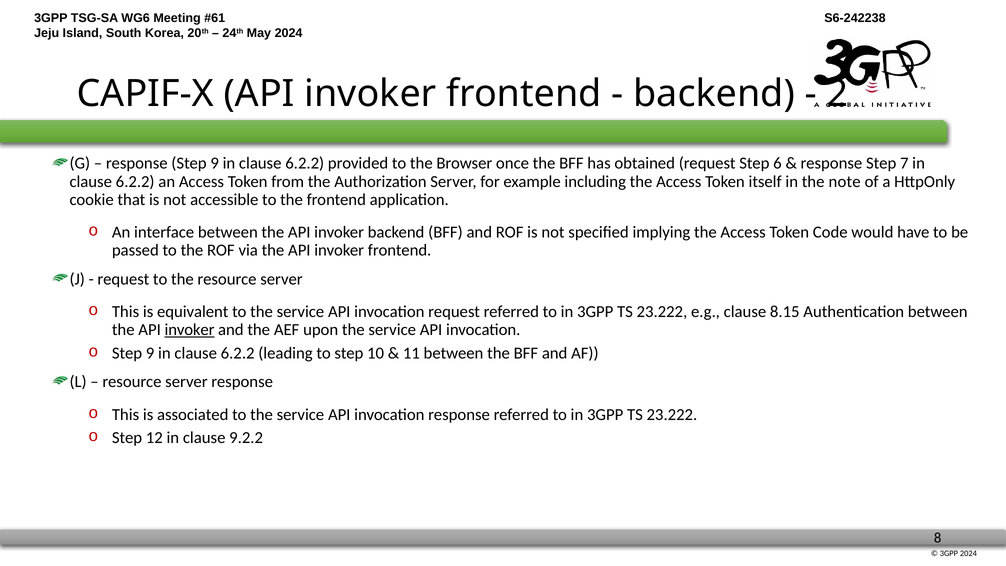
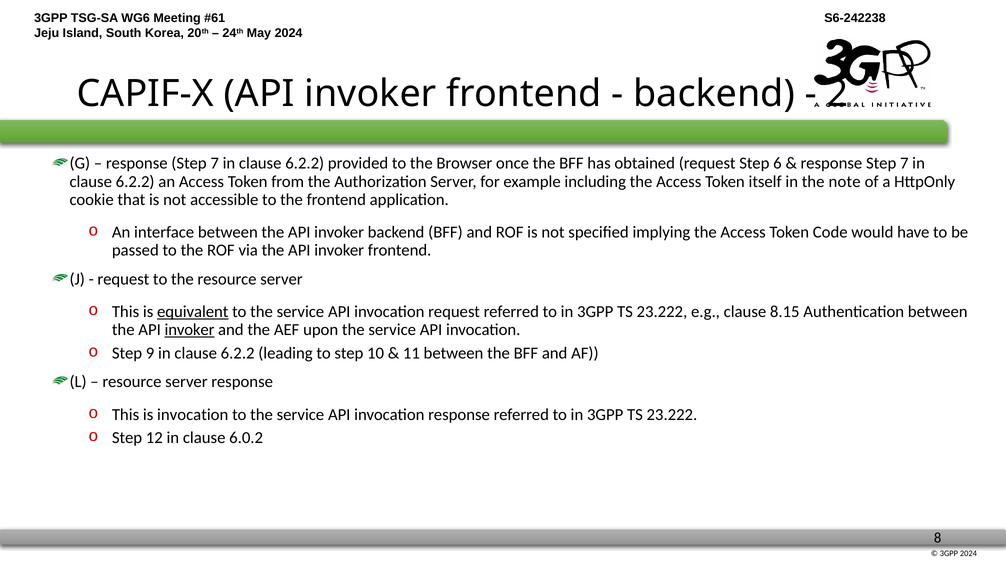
9 at (215, 163): 9 -> 7
equivalent underline: none -> present
is associated: associated -> invocation
9.2.2: 9.2.2 -> 6.0.2
